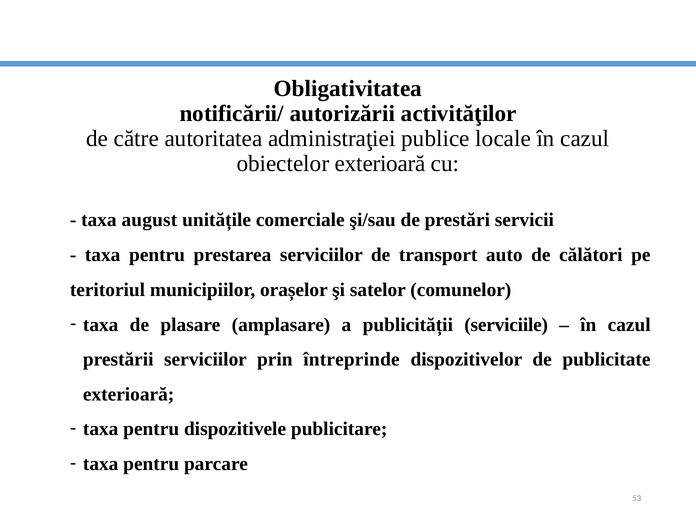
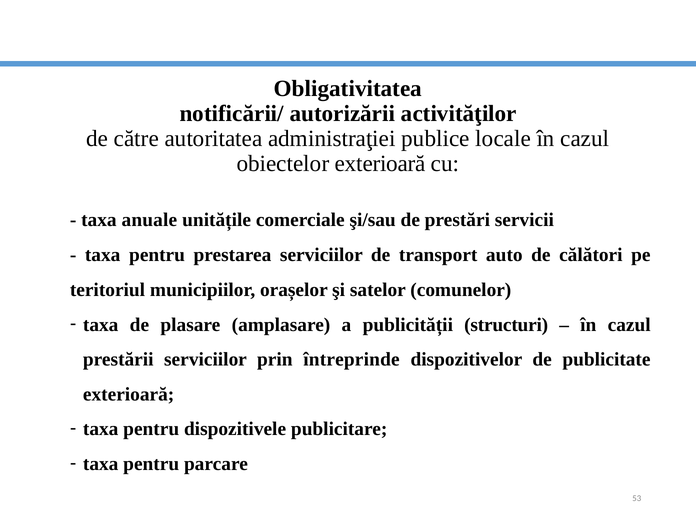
august: august -> anuale
serviciile: serviciile -> structuri
